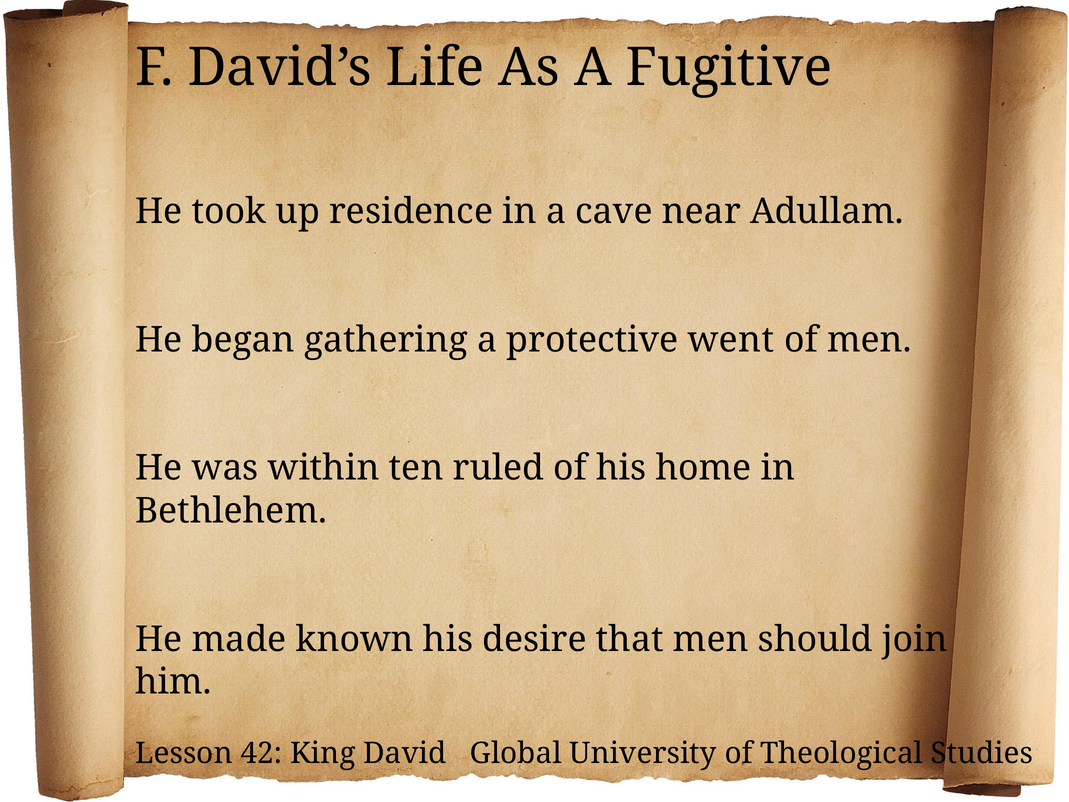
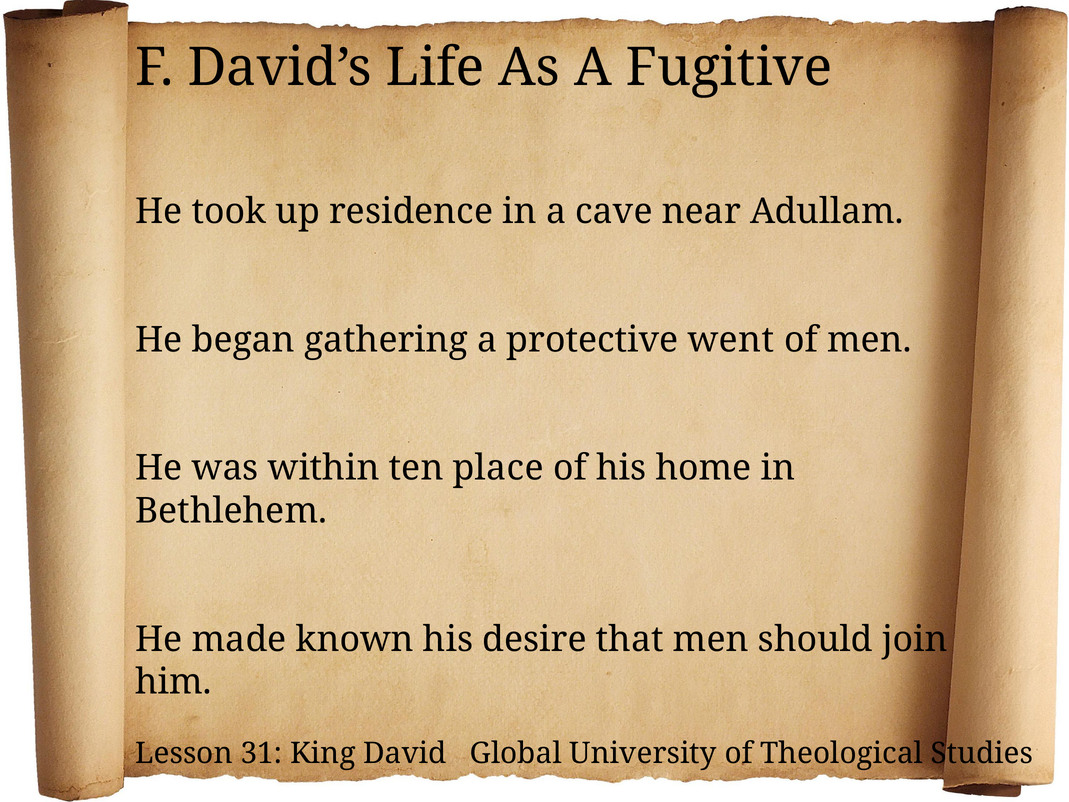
ruled: ruled -> place
42: 42 -> 31
